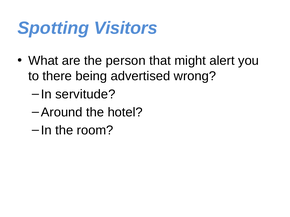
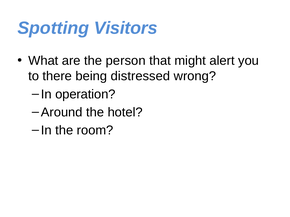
advertised: advertised -> distressed
servitude: servitude -> operation
